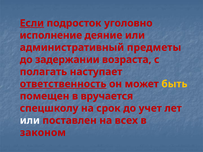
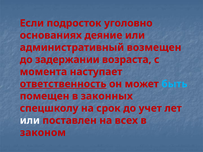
Если underline: present -> none
исполнение: исполнение -> основаниях
предметы: предметы -> возмещен
полагать: полагать -> момента
быть colour: yellow -> light blue
вручается: вручается -> законных
